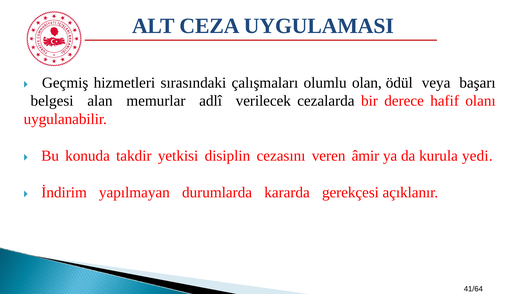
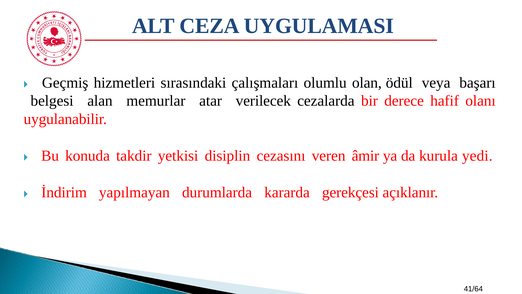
adlî: adlî -> atar
